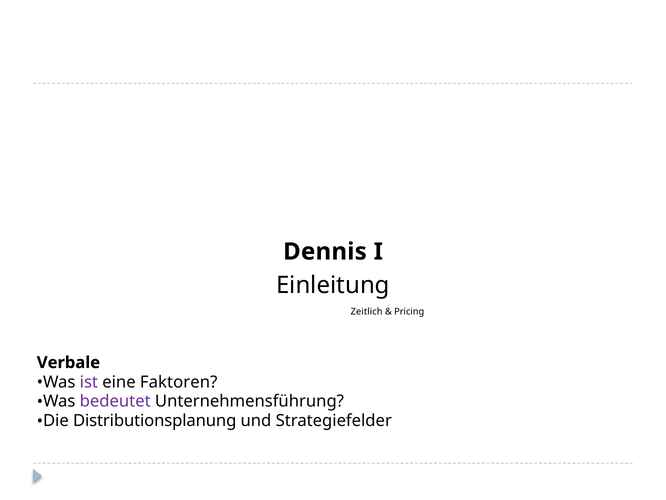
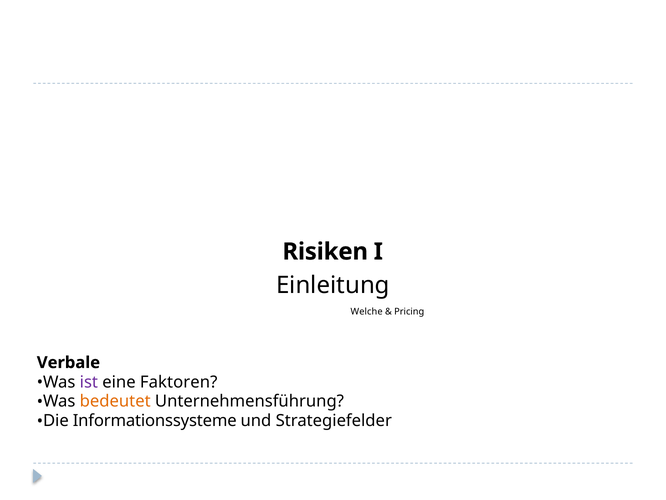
Dennis: Dennis -> Risiken
Zeitlich: Zeitlich -> Welche
bedeutet colour: purple -> orange
Distributionsplanung: Distributionsplanung -> Informationssysteme
